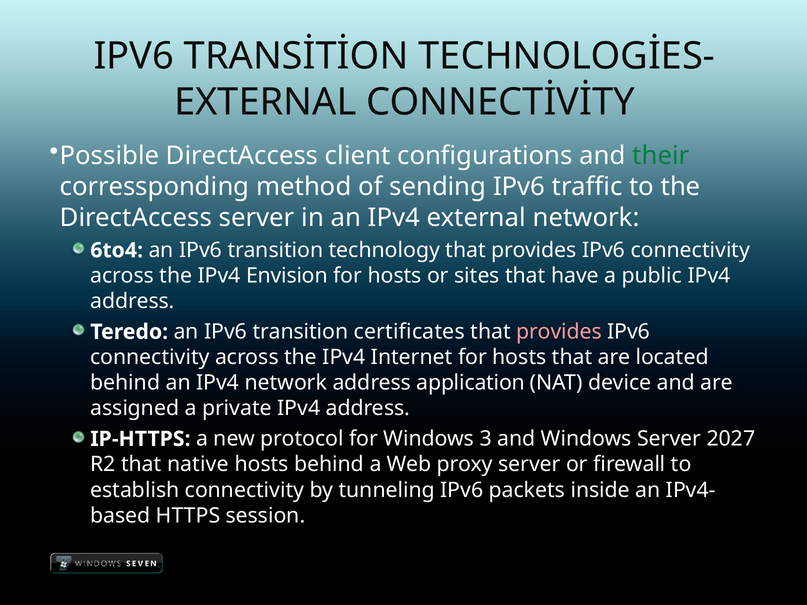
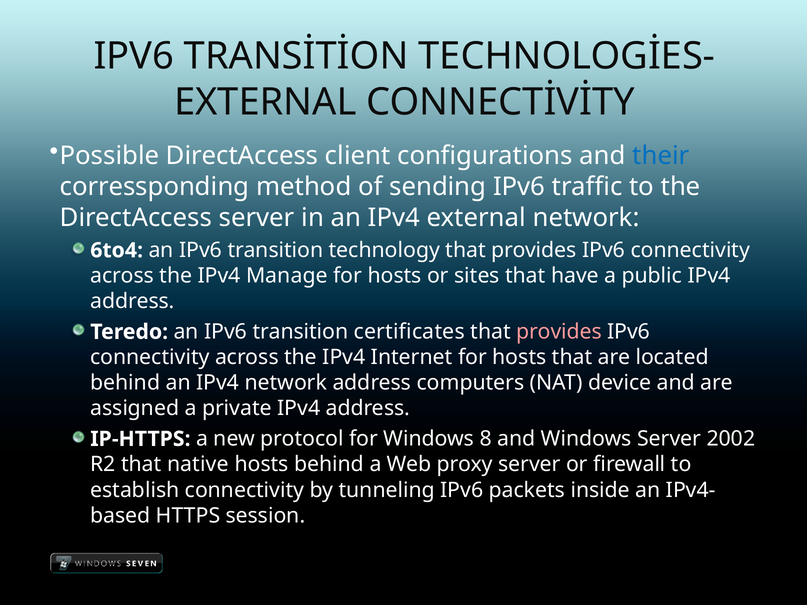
their colour: green -> blue
Envision: Envision -> Manage
application: application -> computers
3: 3 -> 8
2027: 2027 -> 2002
